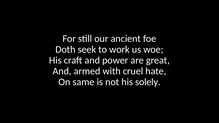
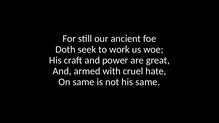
his solely: solely -> same
